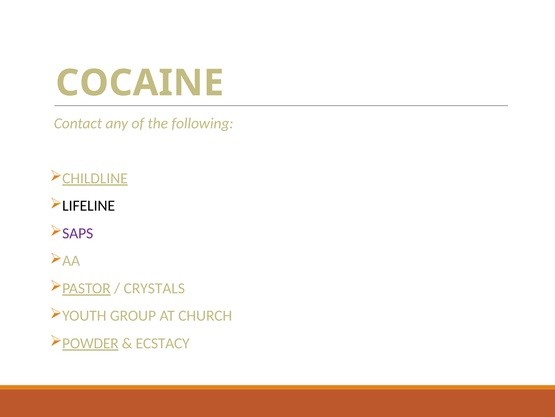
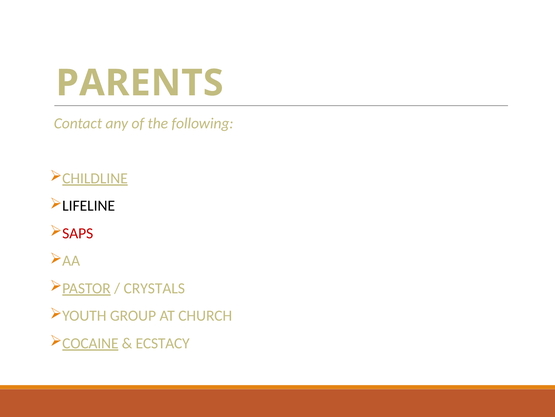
COCAINE: COCAINE -> PARENTS
SAPS colour: purple -> red
POWDER: POWDER -> COCAINE
